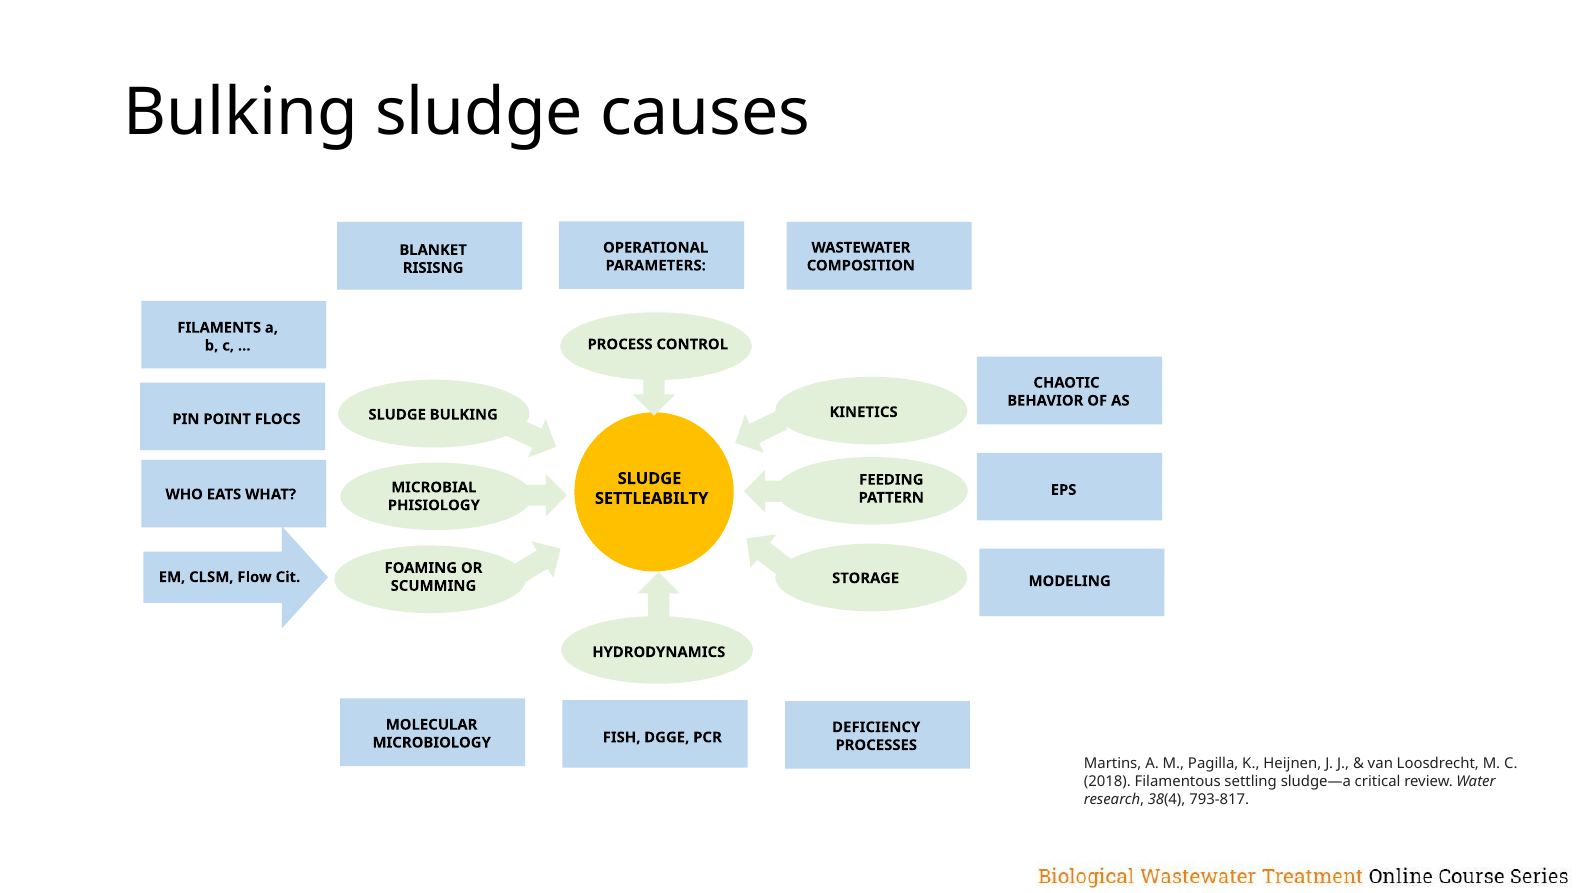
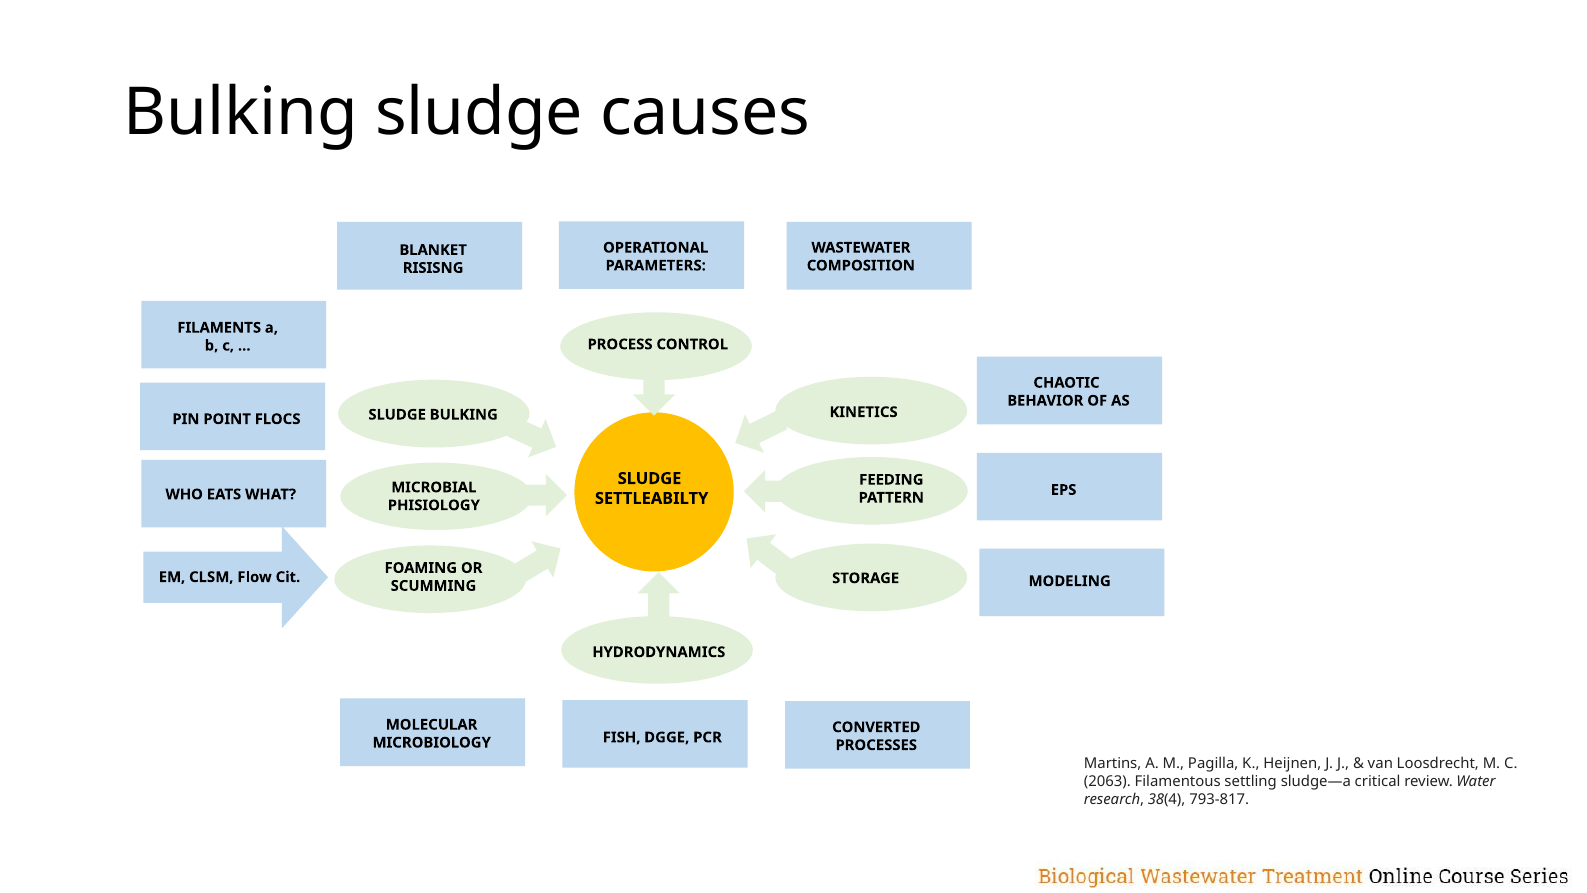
DEFICIENCY: DEFICIENCY -> CONVERTED
2018: 2018 -> 2063
